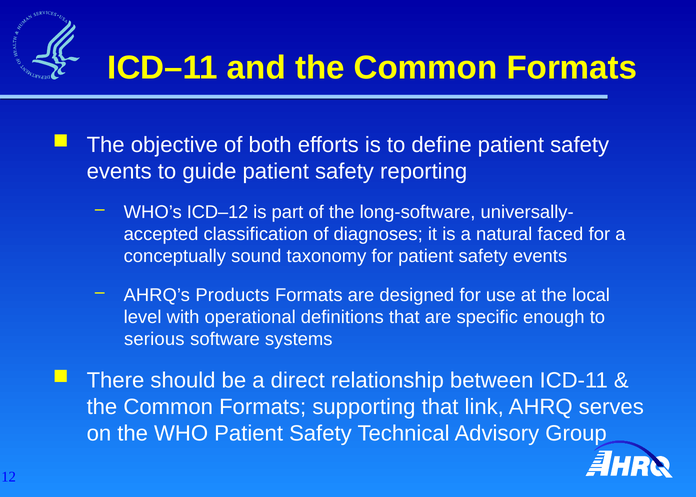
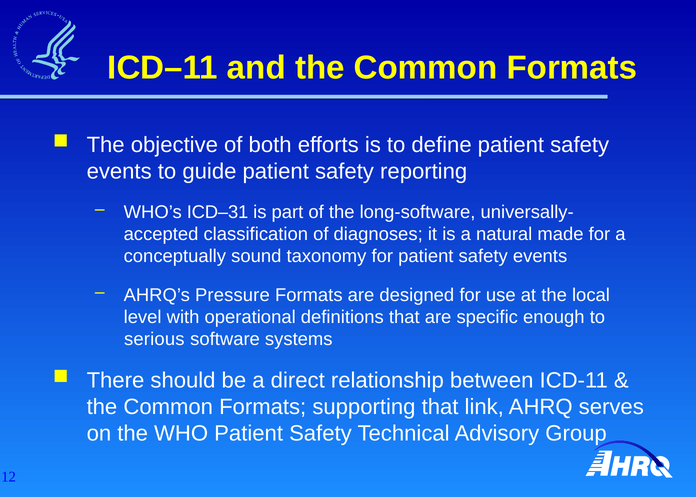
ICD–12: ICD–12 -> ICD–31
faced: faced -> made
Products: Products -> Pressure
